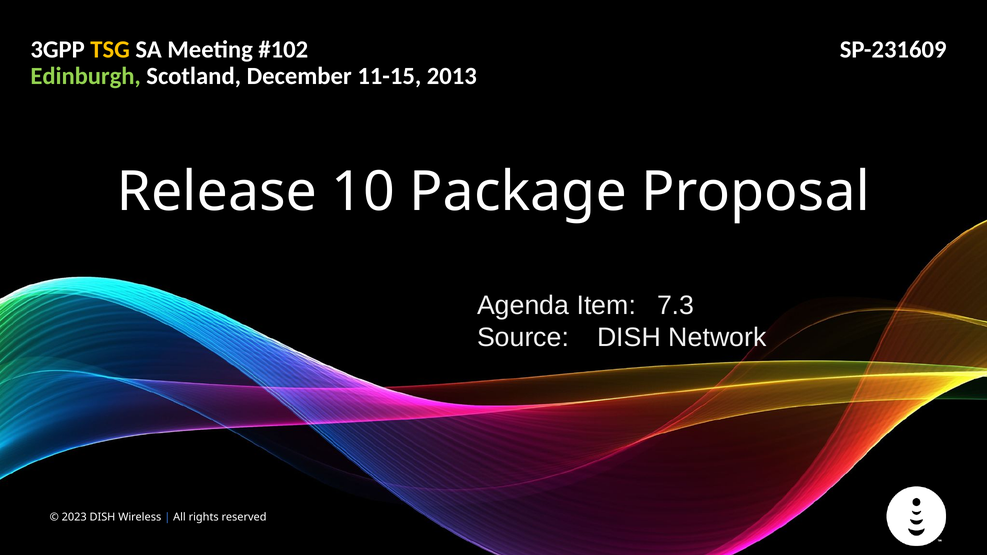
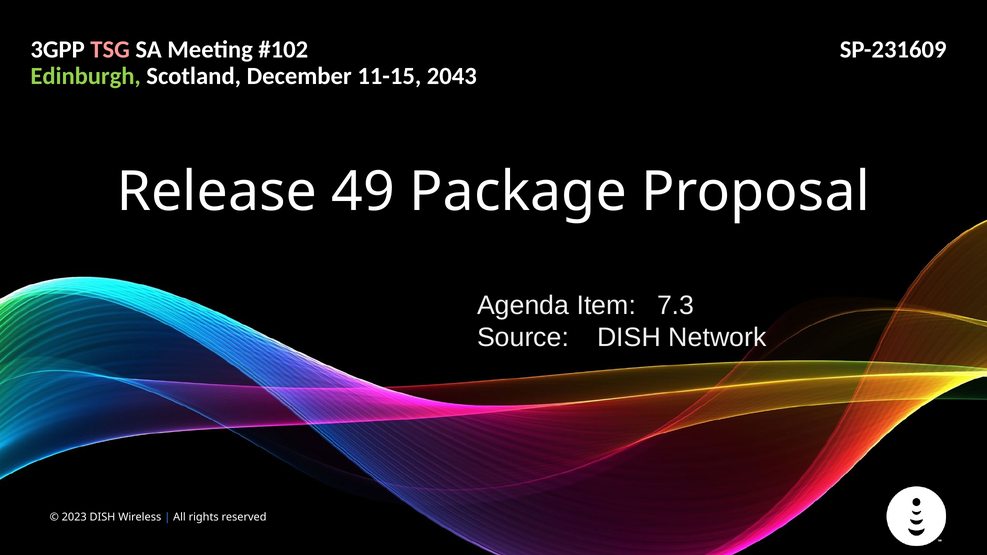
TSG colour: yellow -> pink
2013: 2013 -> 2043
10: 10 -> 49
